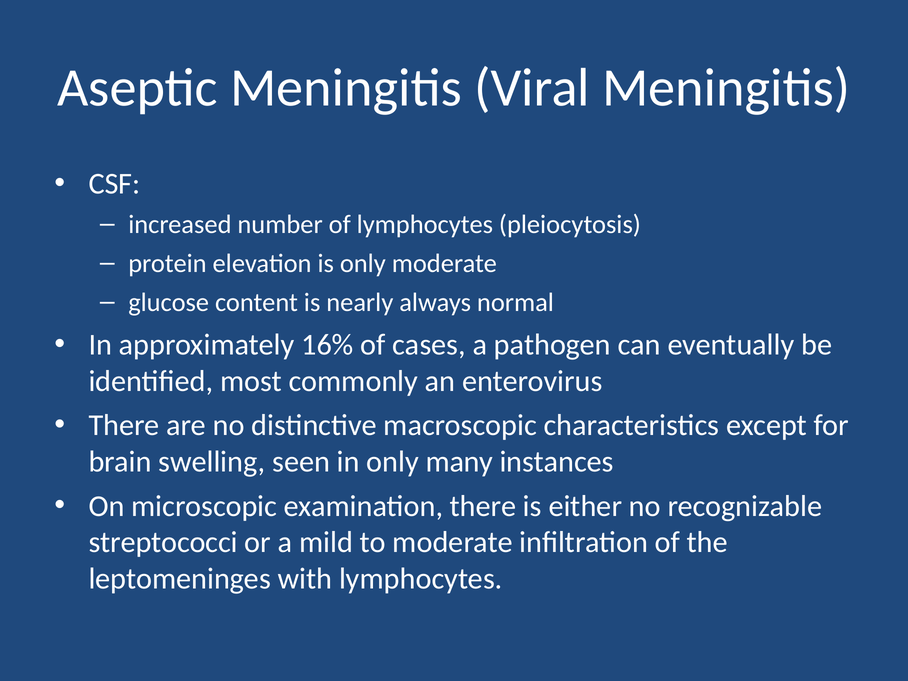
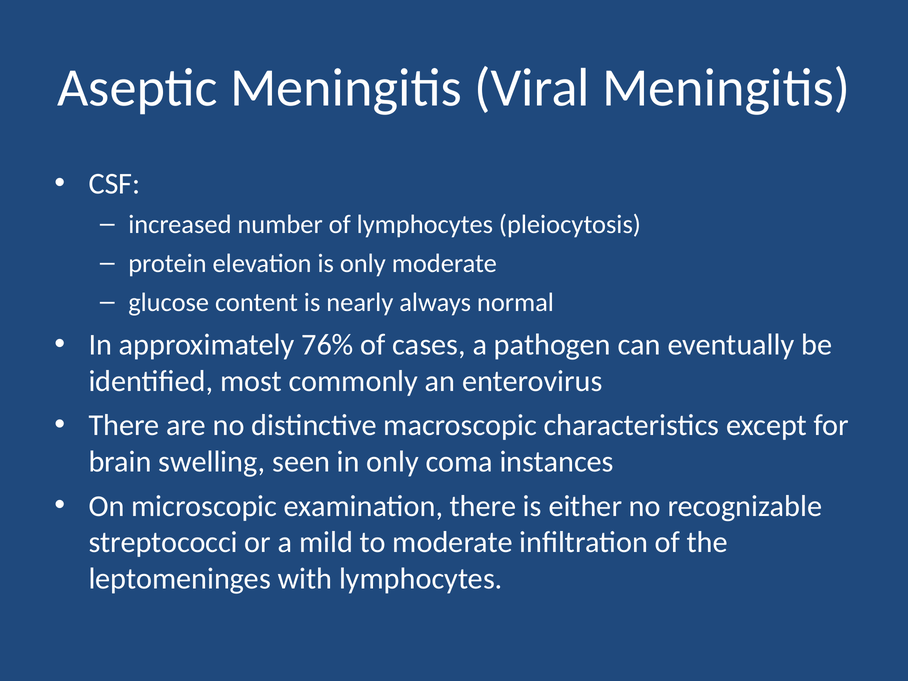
16%: 16% -> 76%
many: many -> coma
